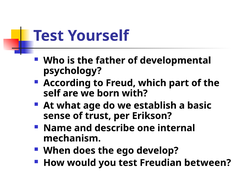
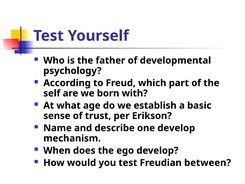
one internal: internal -> develop
